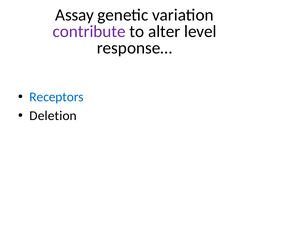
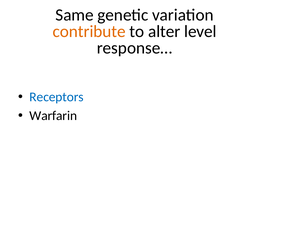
Assay: Assay -> Same
contribute colour: purple -> orange
Deletion: Deletion -> Warfarin
